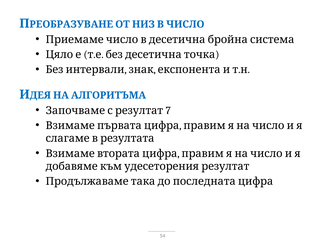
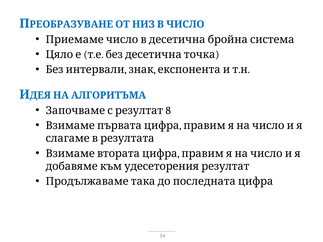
7: 7 -> 8
